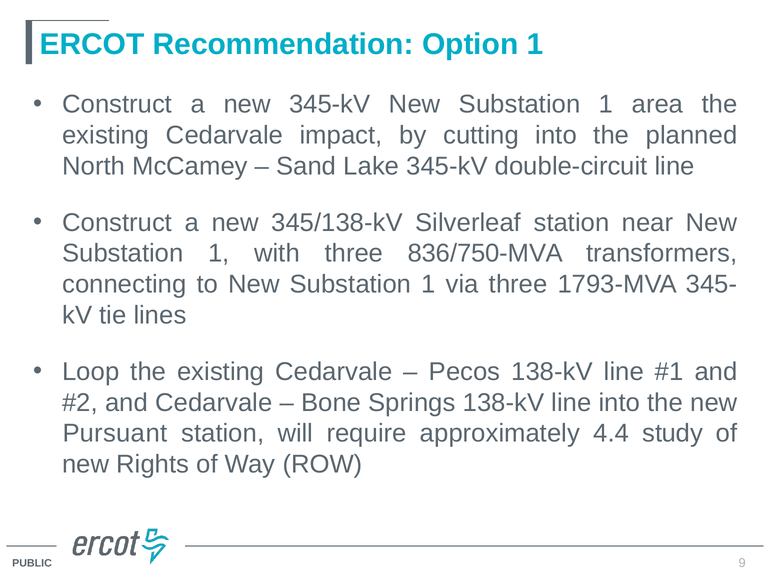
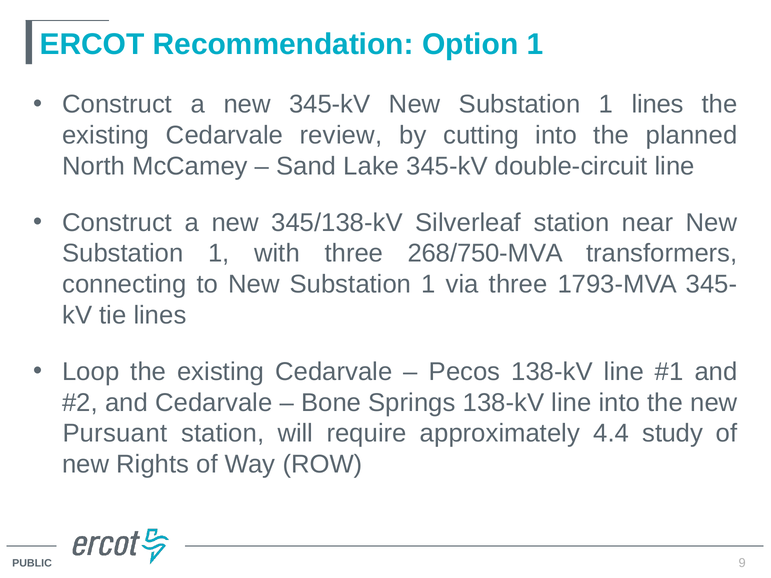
1 area: area -> lines
impact: impact -> review
836/750-MVA: 836/750-MVA -> 268/750-MVA
